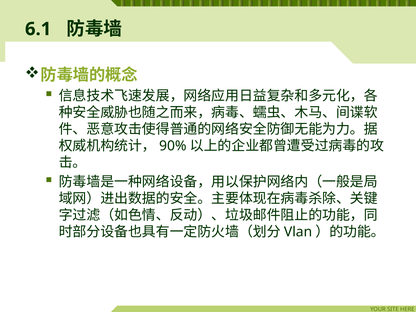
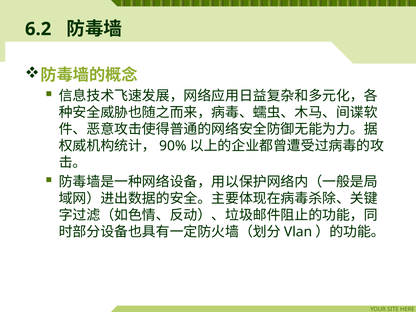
6.1: 6.1 -> 6.2
